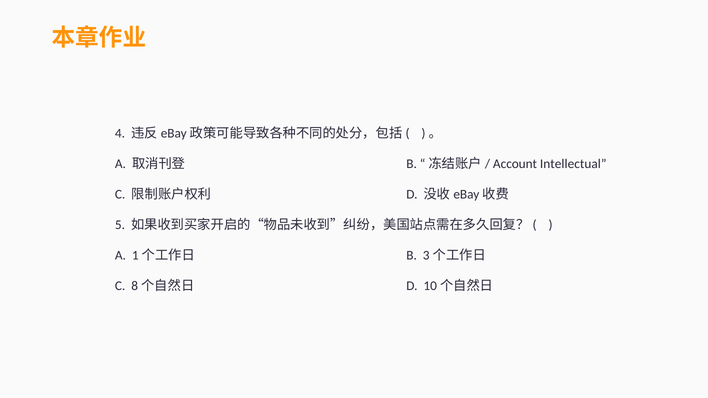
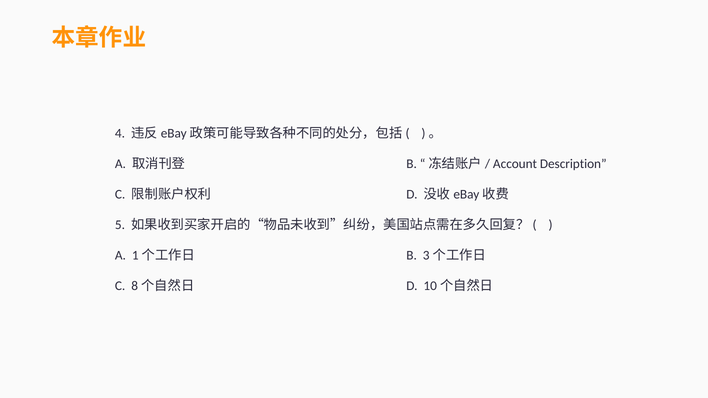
Intellectual: Intellectual -> Description
